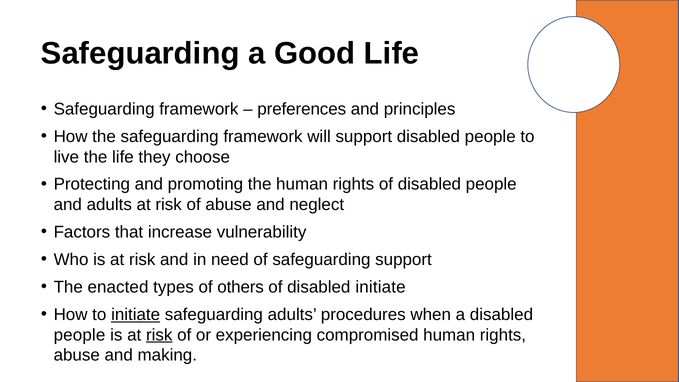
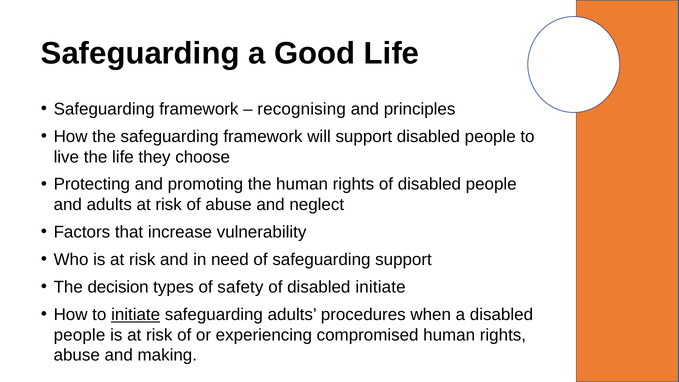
preferences: preferences -> recognising
enacted: enacted -> decision
others: others -> safety
risk at (159, 335) underline: present -> none
